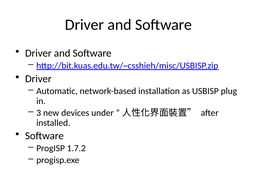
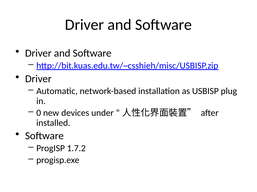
3: 3 -> 0
